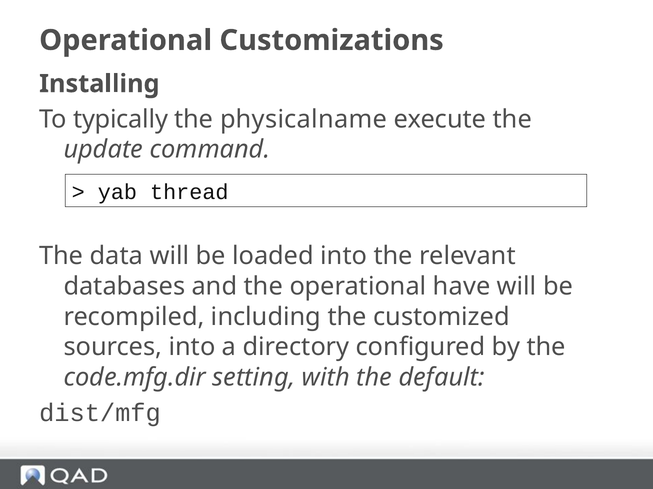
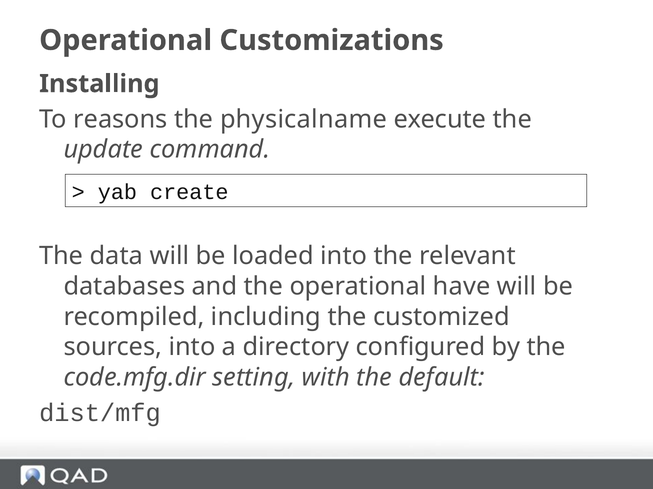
typically: typically -> reasons
thread: thread -> create
